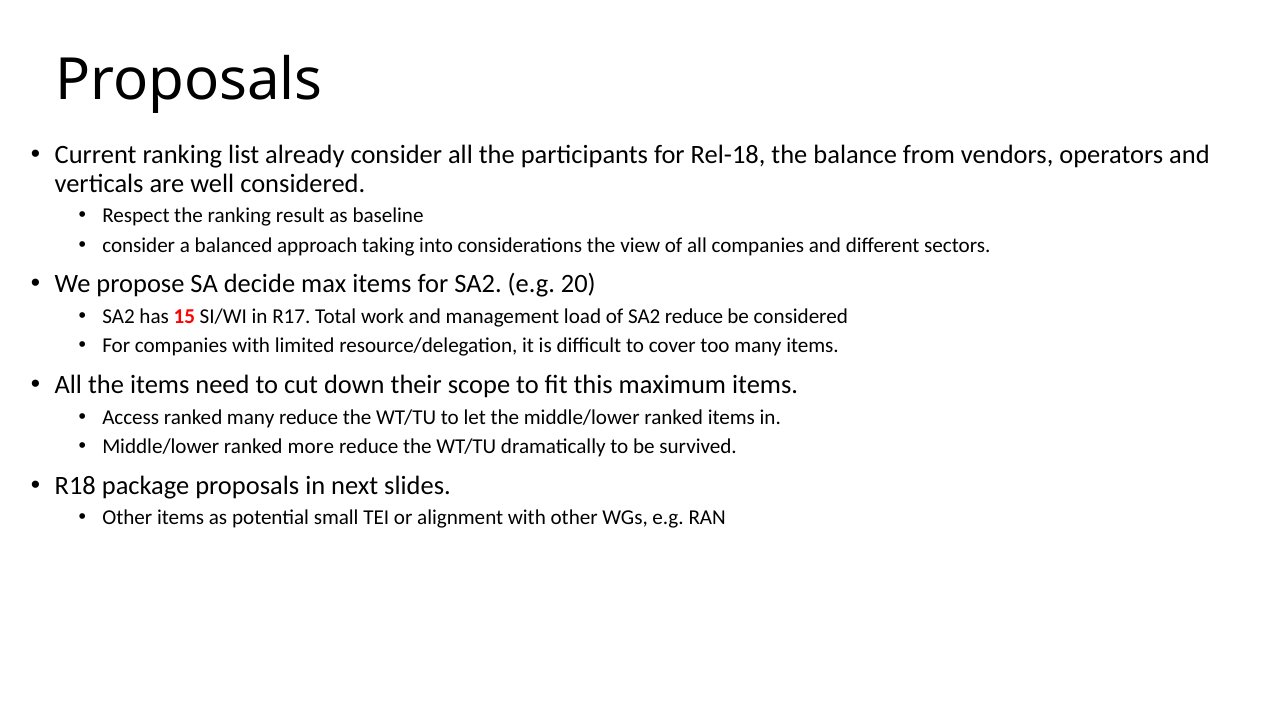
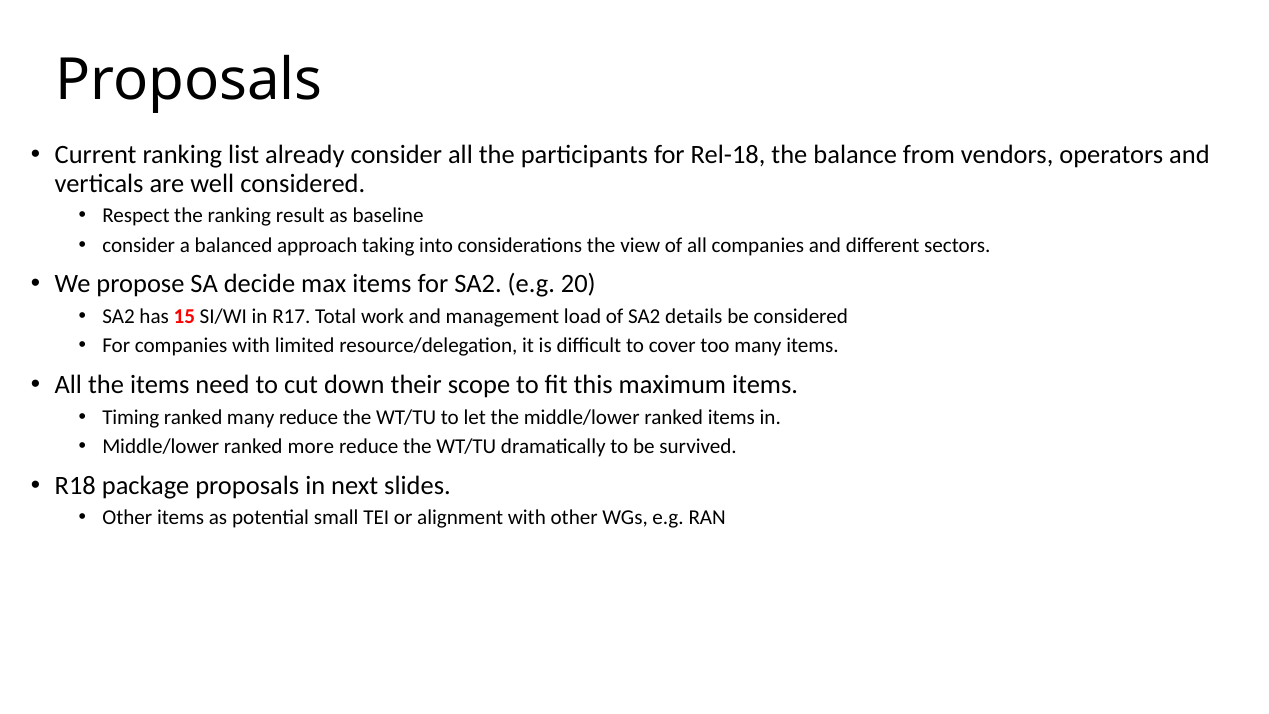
SA2 reduce: reduce -> details
Access: Access -> Timing
